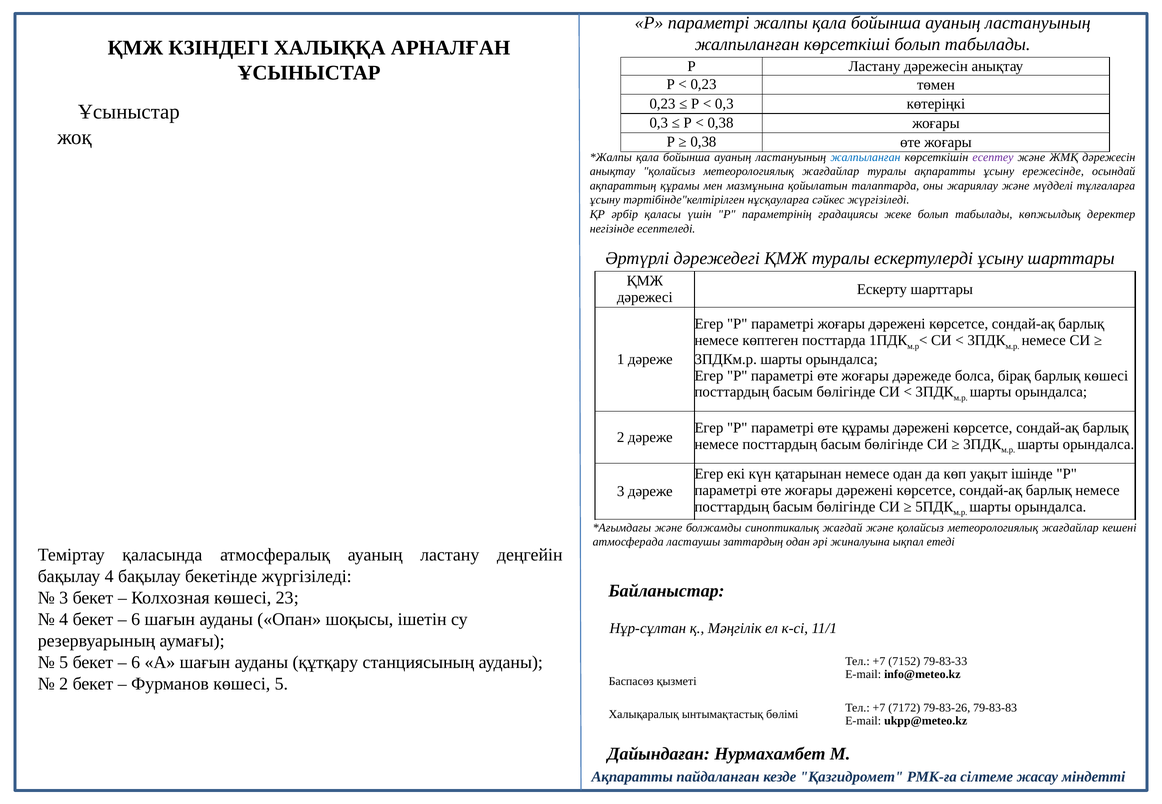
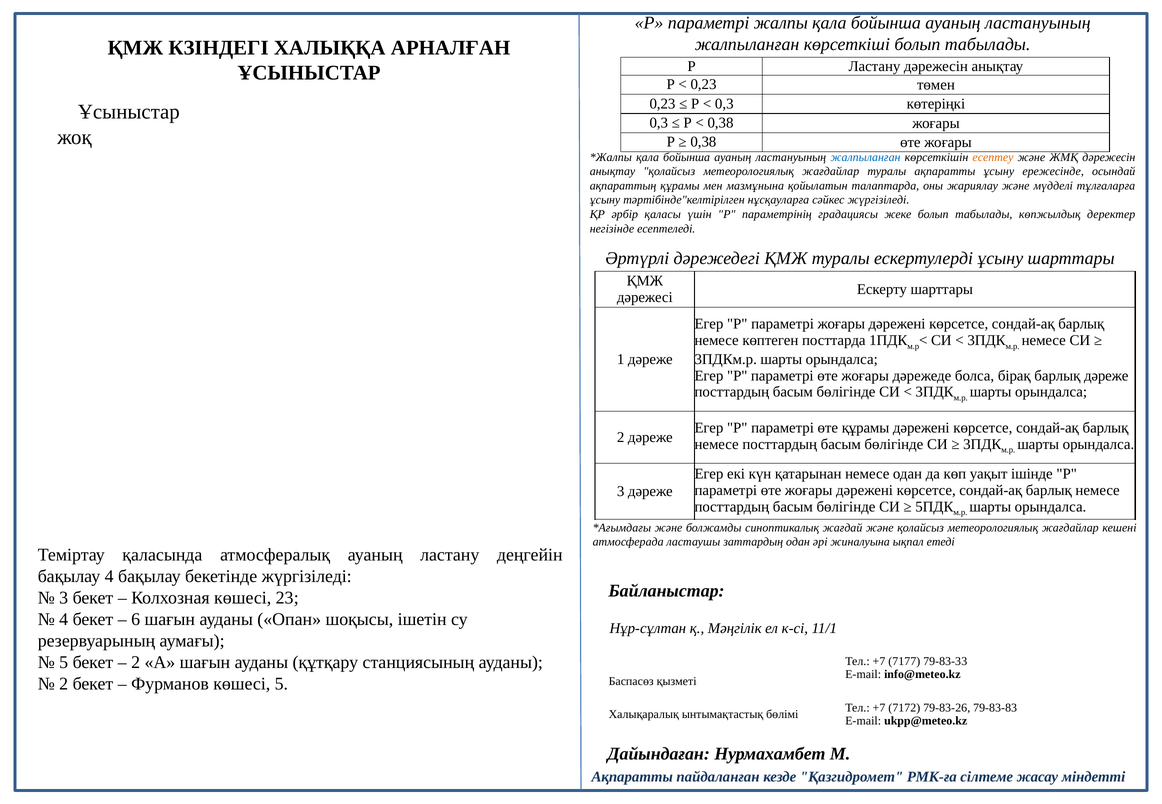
есептеу colour: purple -> orange
барлық көшесі: көшесі -> дәреже
6 at (136, 663): 6 -> 2
7152: 7152 -> 7177
